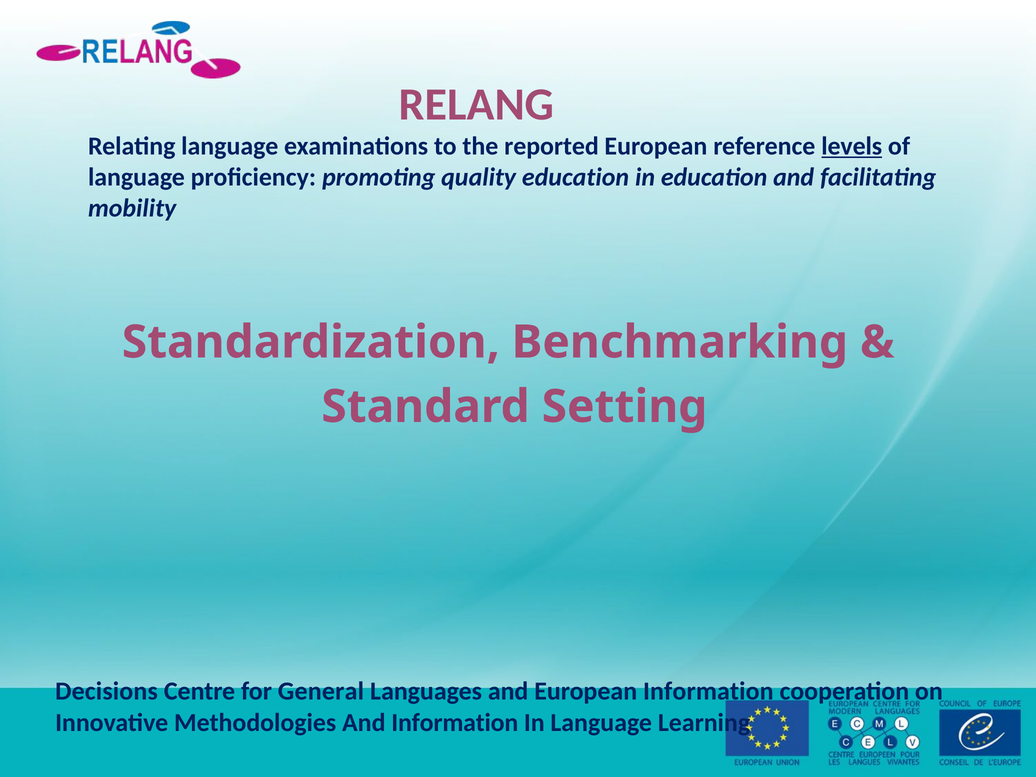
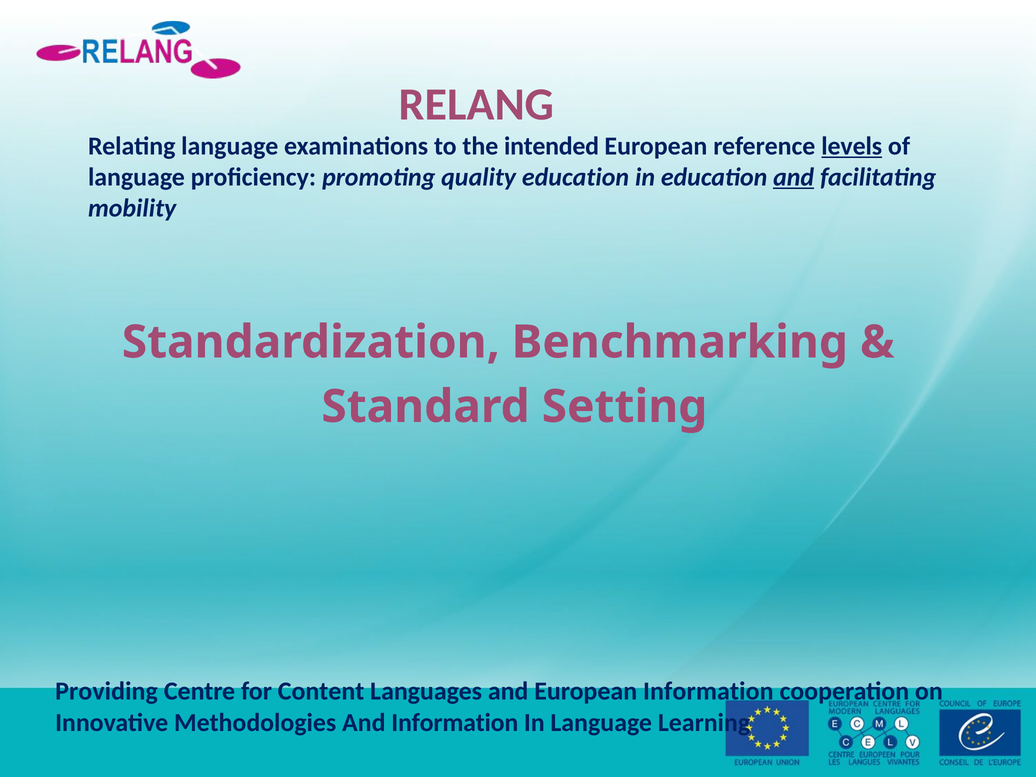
reported: reported -> intended
and at (794, 177) underline: none -> present
Decisions: Decisions -> Providing
General: General -> Content
